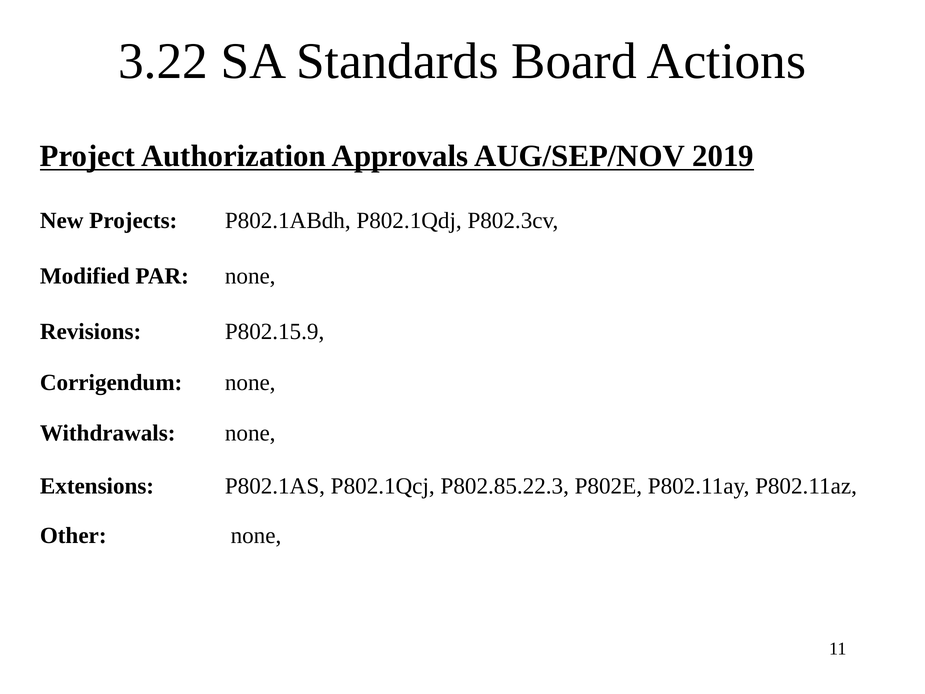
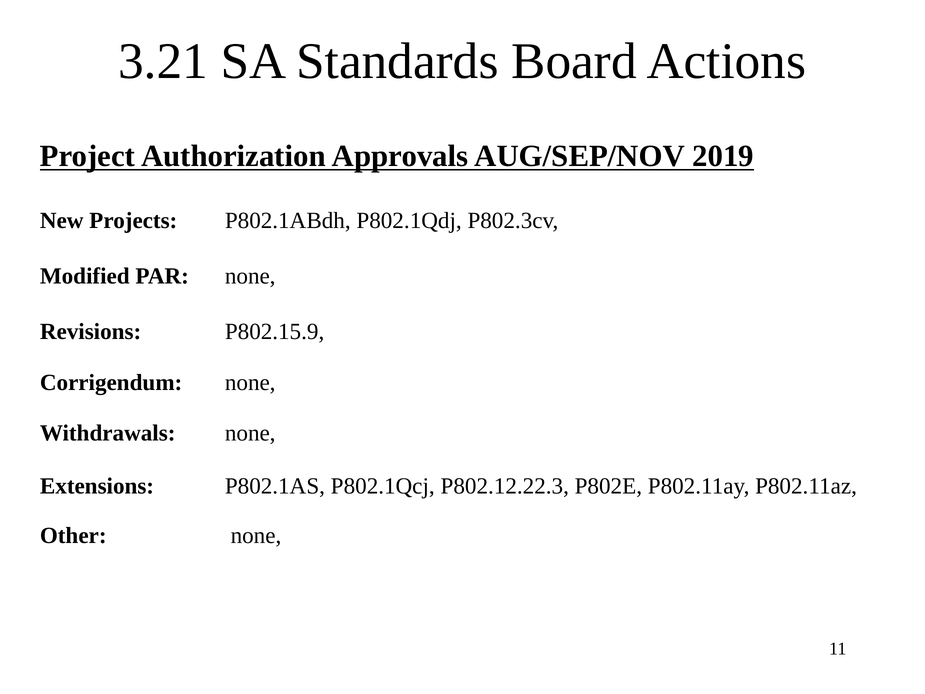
3.22: 3.22 -> 3.21
P802.85.22.3: P802.85.22.3 -> P802.12.22.3
